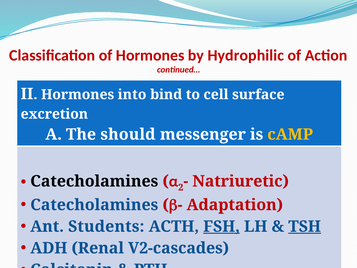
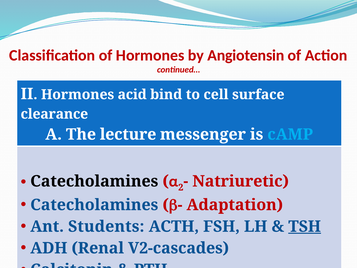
Hydrophilic: Hydrophilic -> Angiotensin
into: into -> acid
excretion: excretion -> clearance
should: should -> lecture
cAMP colour: yellow -> light blue
FSH underline: present -> none
